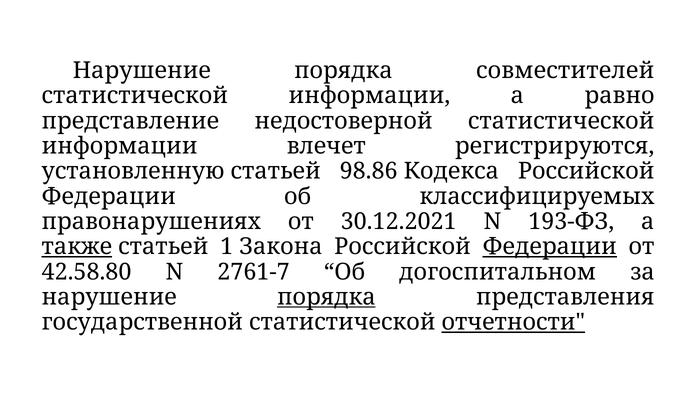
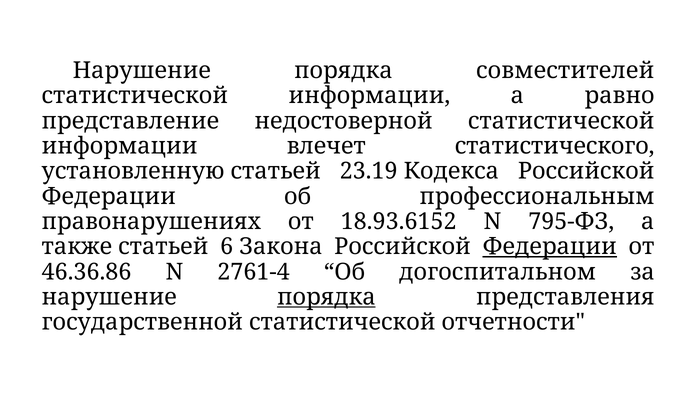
регистрируются: регистрируются -> статистического
98.86: 98.86 -> 23.19
классифицируемых: классифицируемых -> профессиональным
30.12.2021: 30.12.2021 -> 18.93.6152
193-ФЗ: 193-ФЗ -> 795-ФЗ
также underline: present -> none
1: 1 -> 6
42.58.80: 42.58.80 -> 46.36.86
2761-7: 2761-7 -> 2761-4
отчетности underline: present -> none
